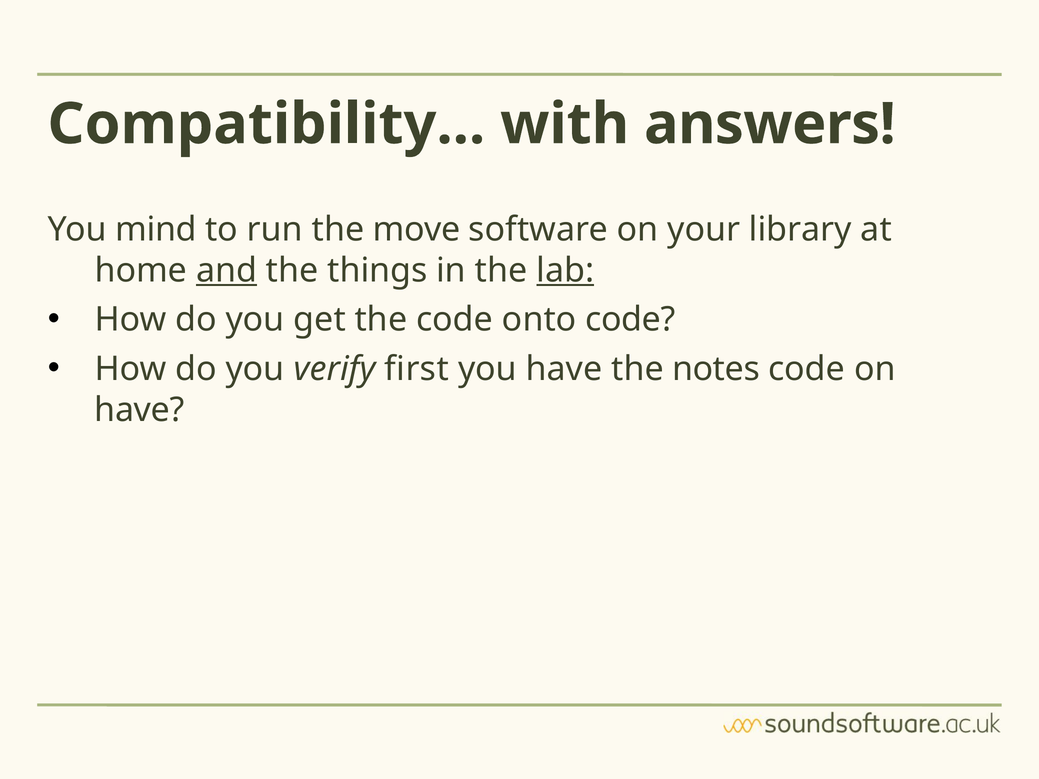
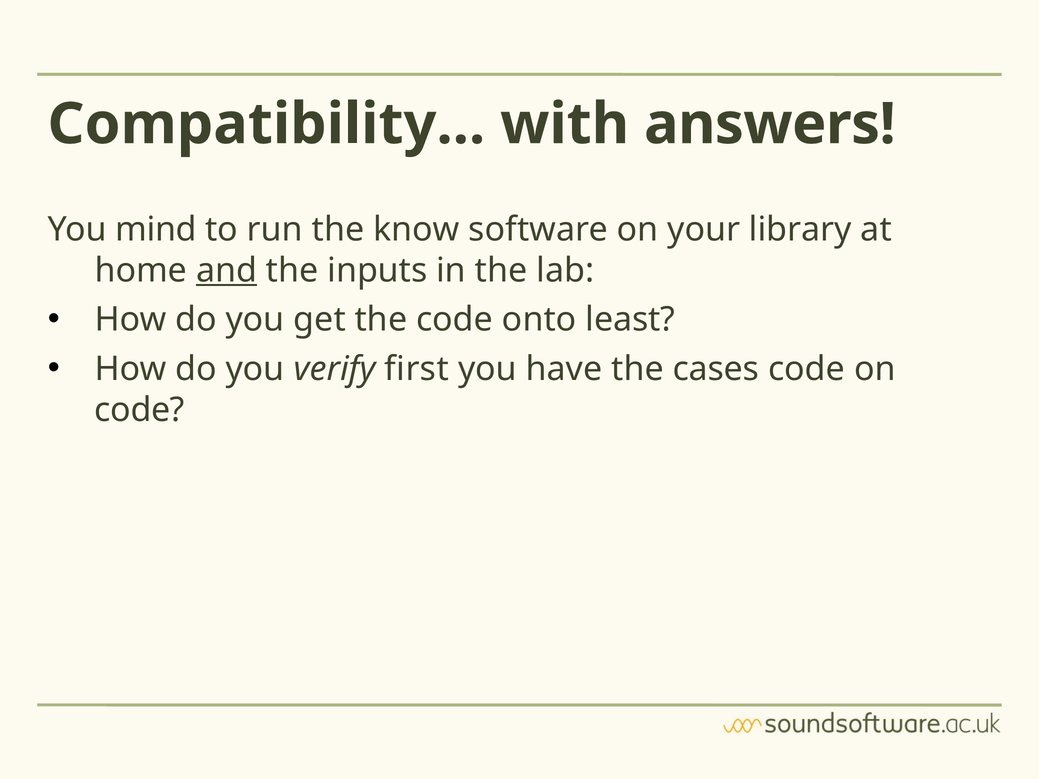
move: move -> know
things: things -> inputs
lab underline: present -> none
onto code: code -> least
notes: notes -> cases
have at (139, 410): have -> code
